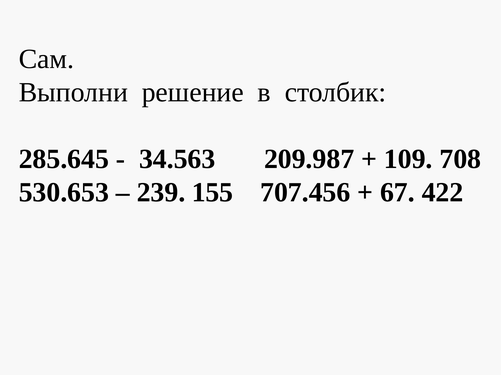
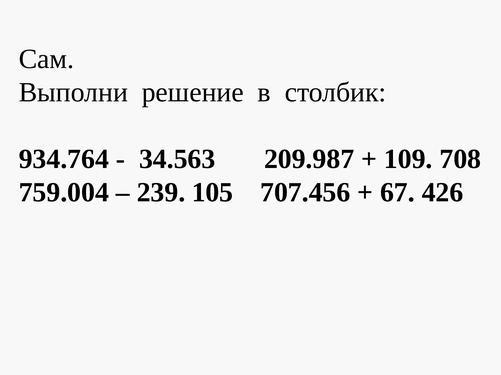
285.645: 285.645 -> 934.764
530.653: 530.653 -> 759.004
155: 155 -> 105
422: 422 -> 426
